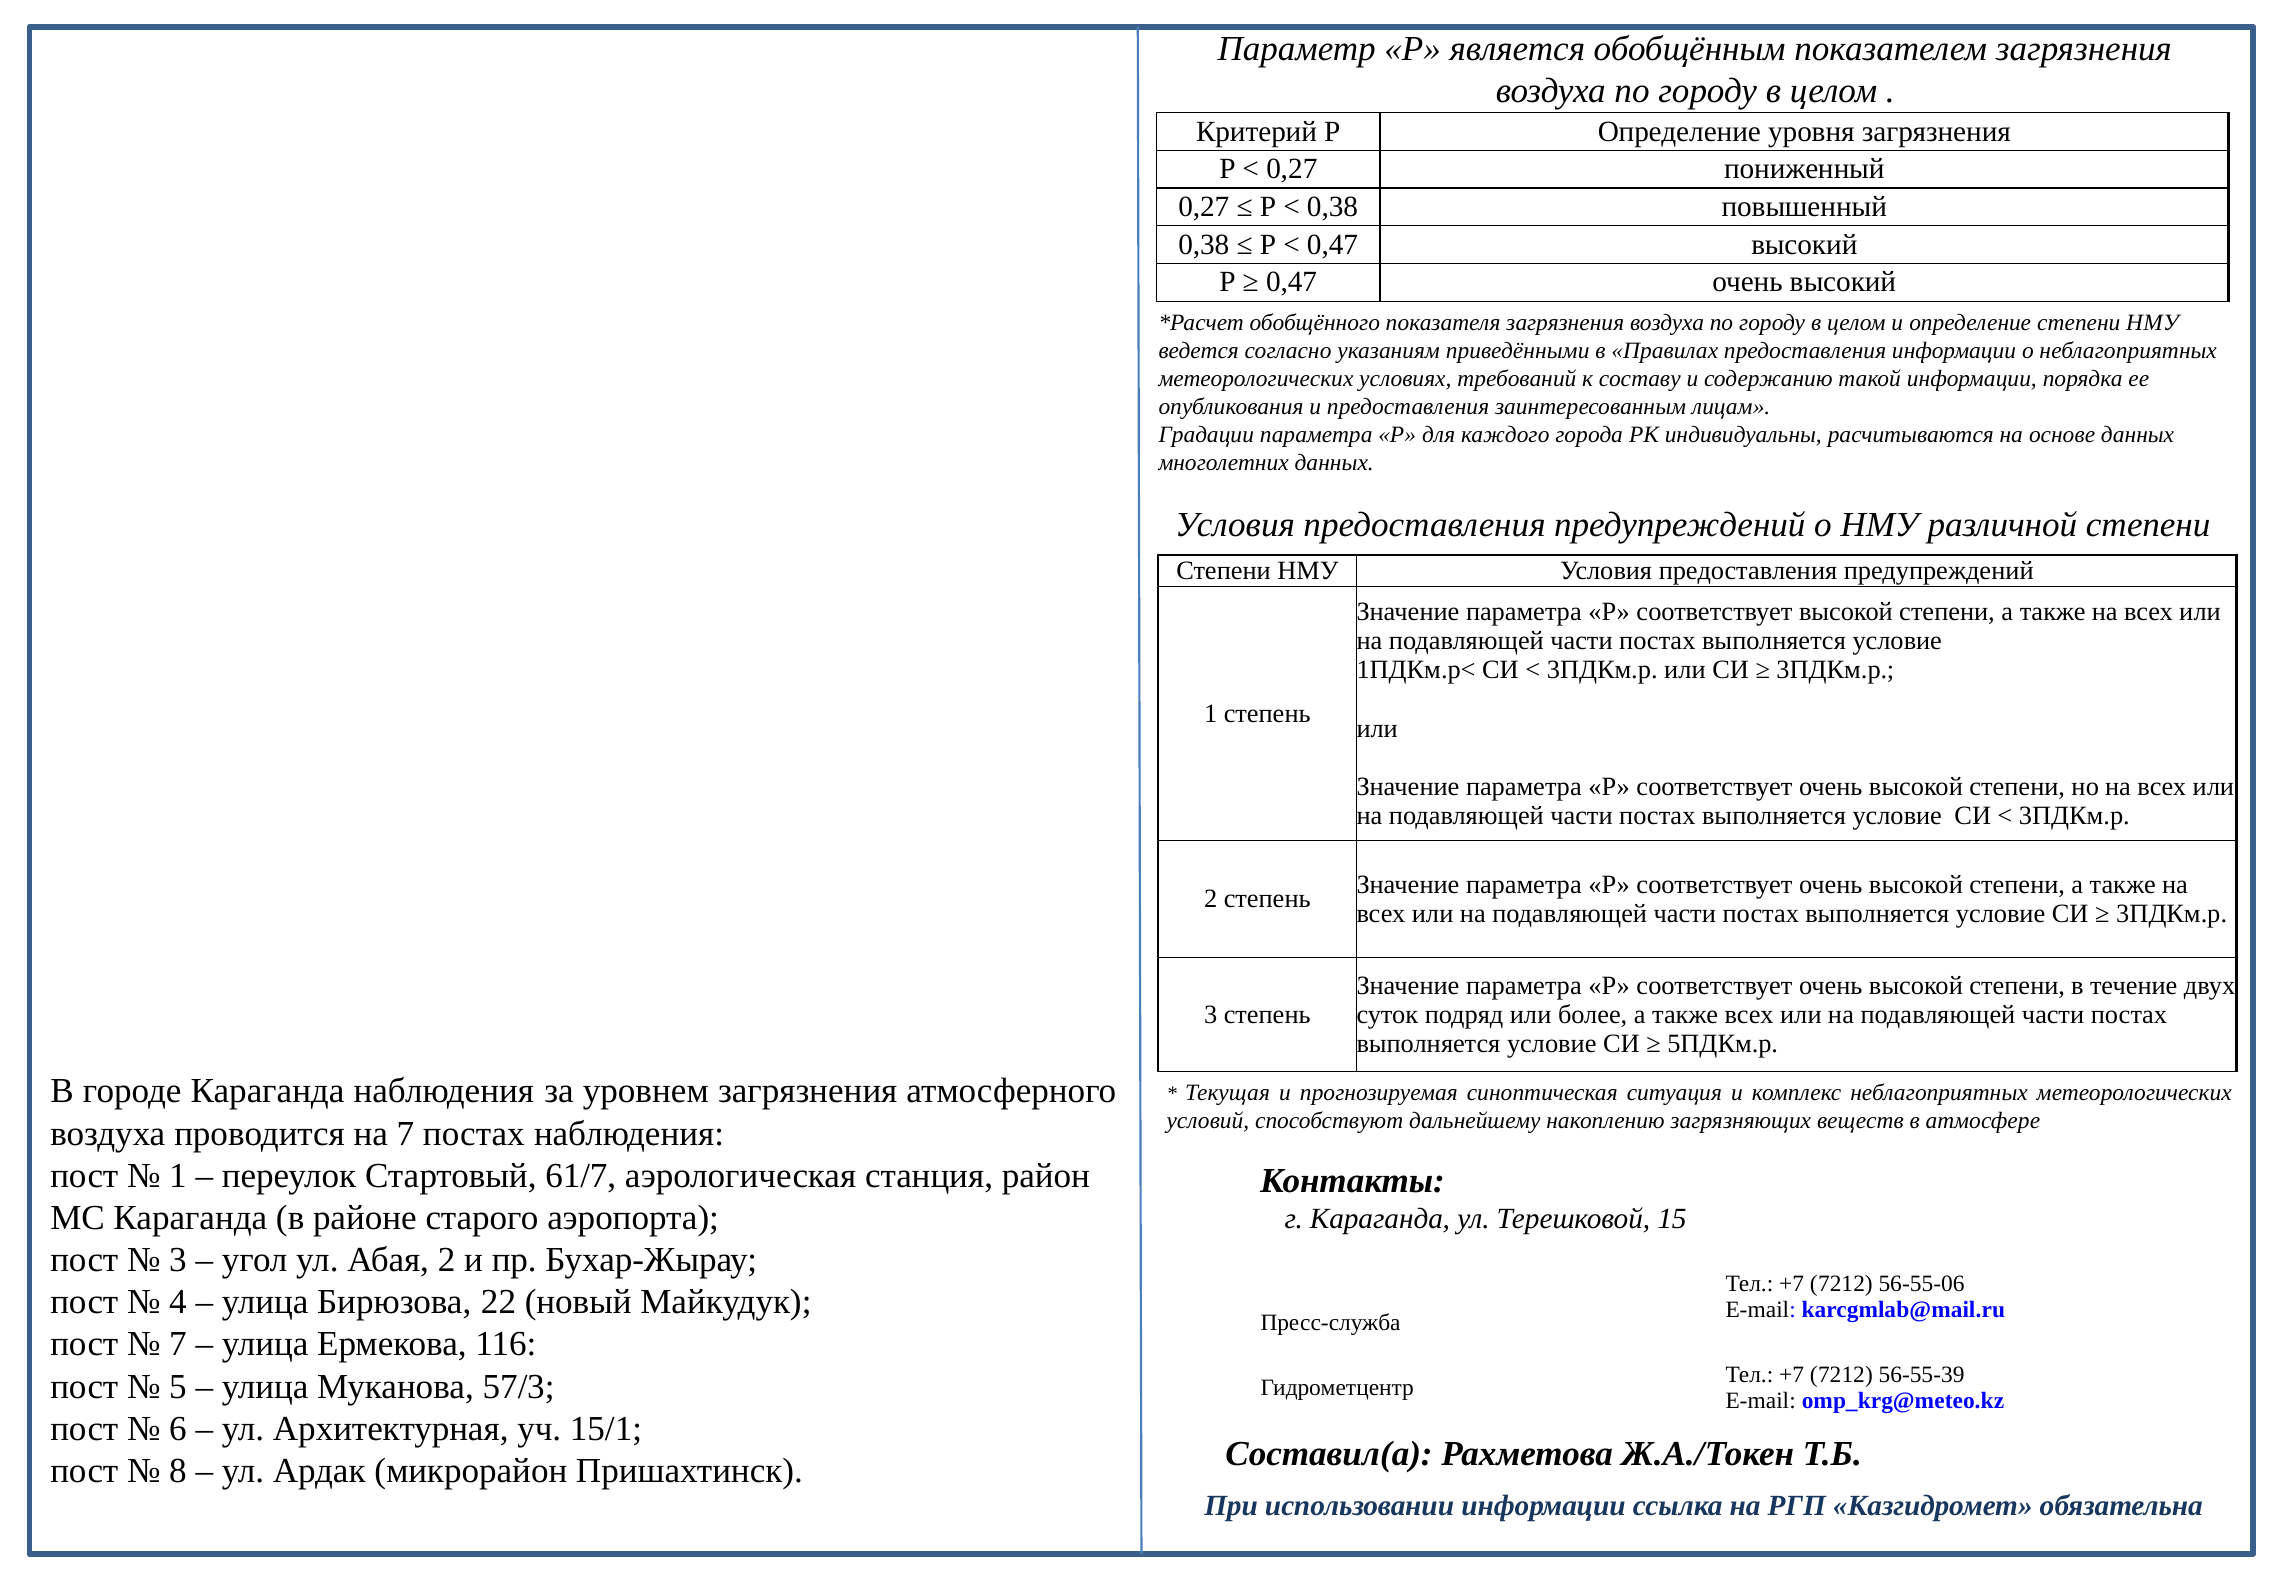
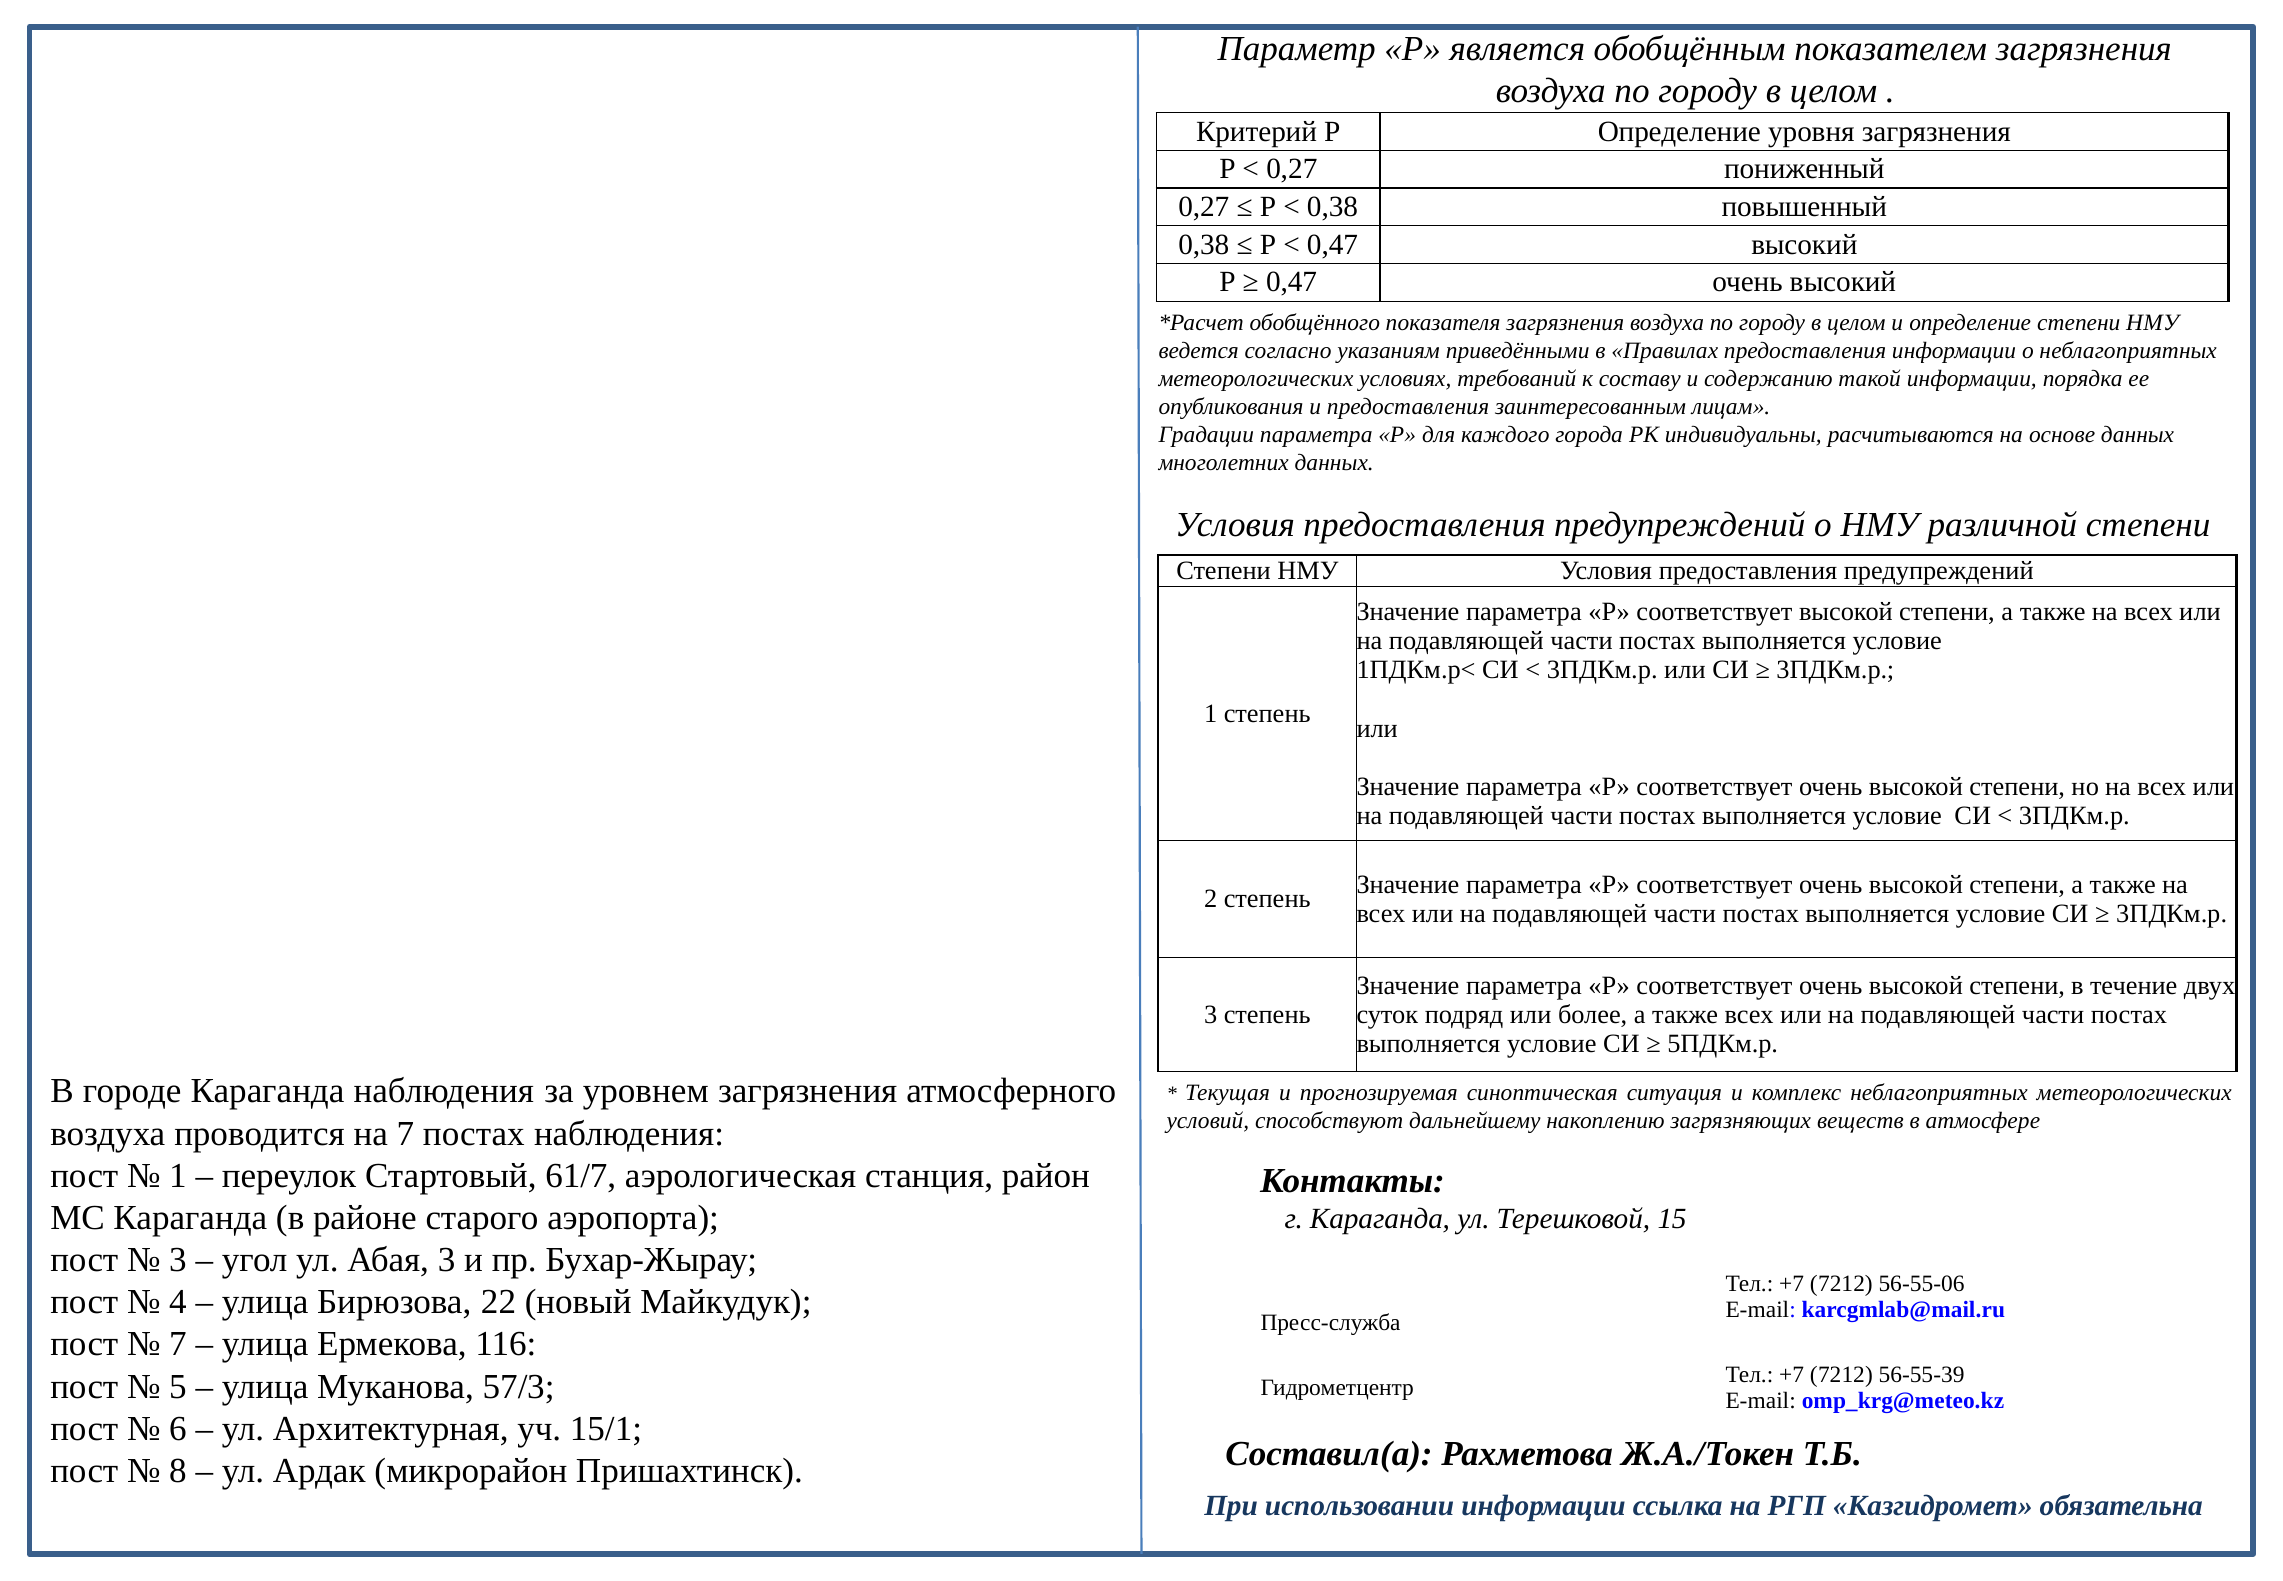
Абая 2: 2 -> 3
